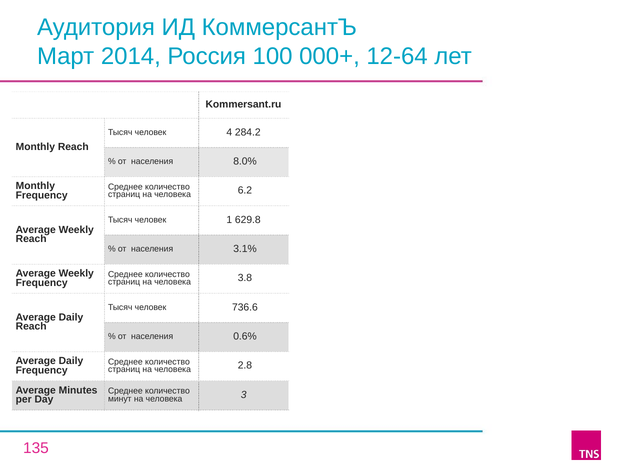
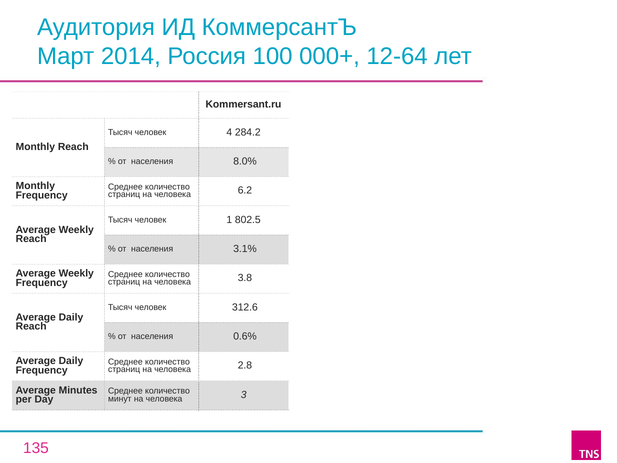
629.8: 629.8 -> 802.5
736.6: 736.6 -> 312.6
